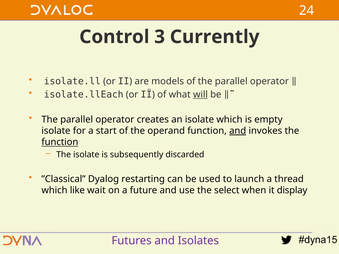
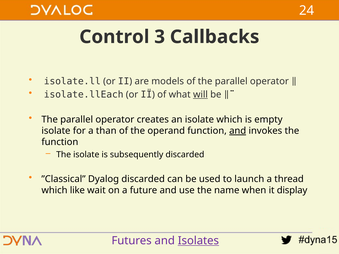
Currently: Currently -> Callbacks
start: start -> than
function at (60, 142) underline: present -> none
Dyalog restarting: restarting -> discarded
select: select -> name
Isolates underline: none -> present
